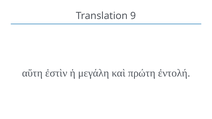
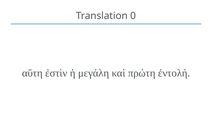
9: 9 -> 0
